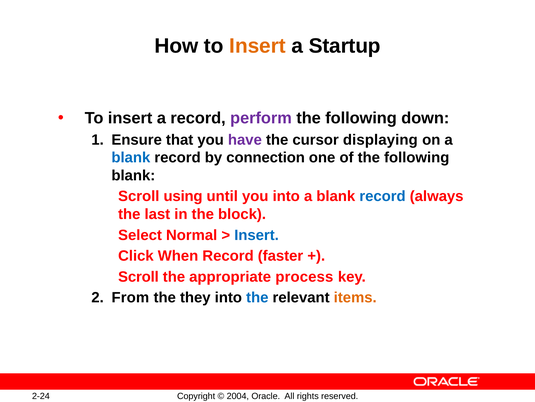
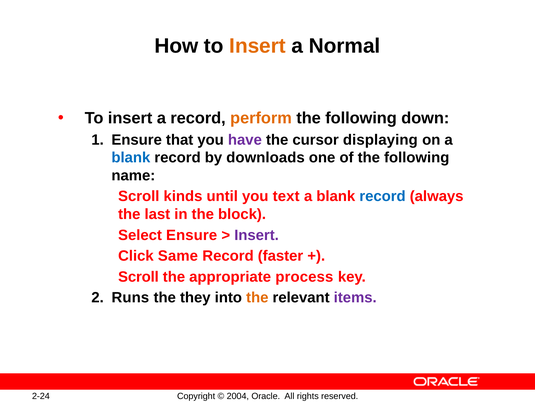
Startup: Startup -> Normal
perform colour: purple -> orange
connection: connection -> downloads
blank at (133, 175): blank -> name
using: using -> kinds
you into: into -> text
Select Normal: Normal -> Ensure
Insert at (257, 235) colour: blue -> purple
When: When -> Same
From: From -> Runs
the at (257, 297) colour: blue -> orange
items colour: orange -> purple
